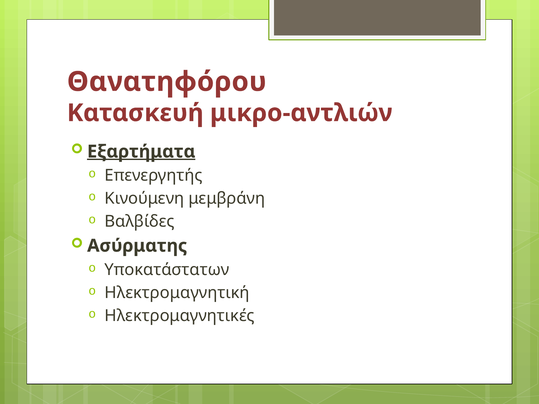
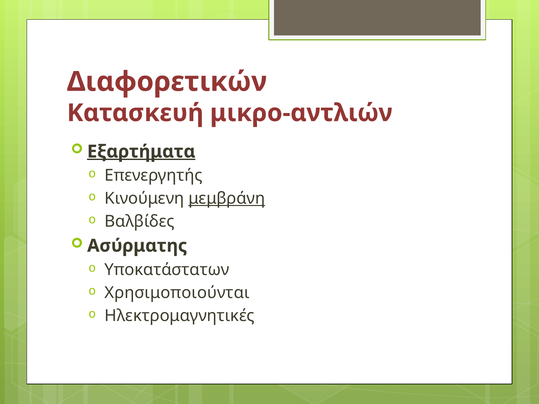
Θανατηφόρου: Θανατηφόρου -> Διαφορετικών
μεμβράνη underline: none -> present
Ηλεκτρομαγνητική: Ηλεκτρομαγνητική -> Χρησιμοποιούνται
